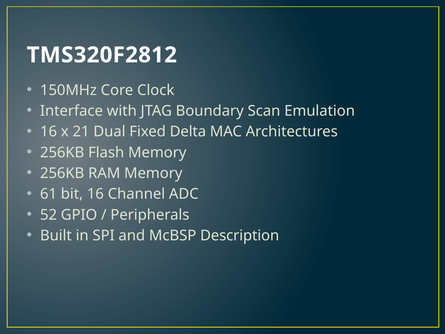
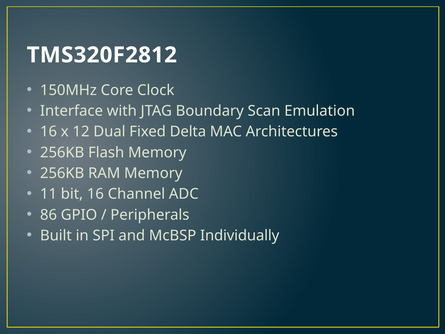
21: 21 -> 12
61: 61 -> 11
52: 52 -> 86
Description: Description -> Individually
